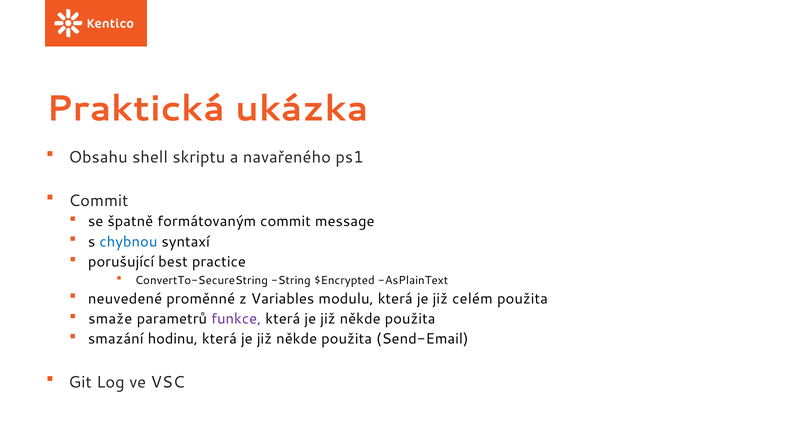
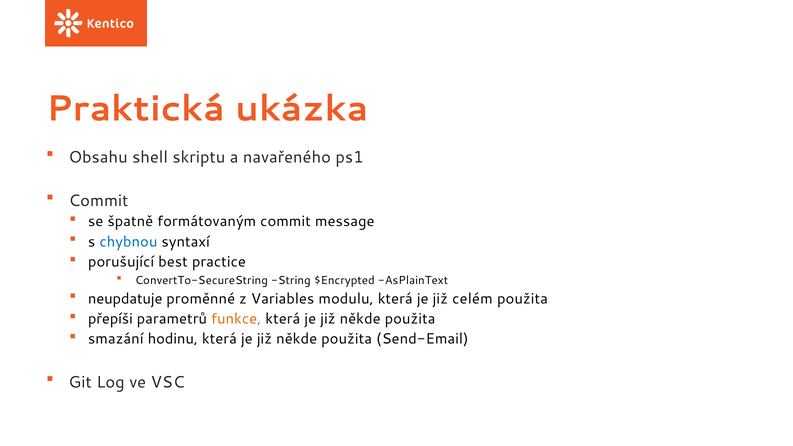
neuvedené: neuvedené -> neupdatuje
smaže: smaže -> přepíši
funkce colour: purple -> orange
